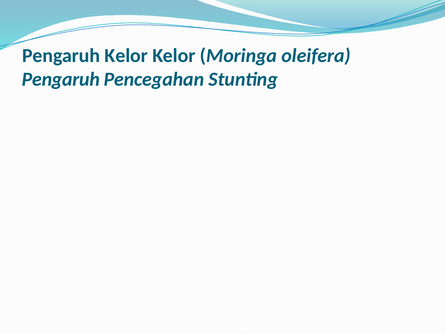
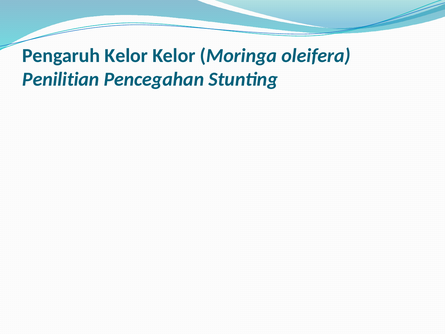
Pengaruh at (61, 79): Pengaruh -> Penilitian
